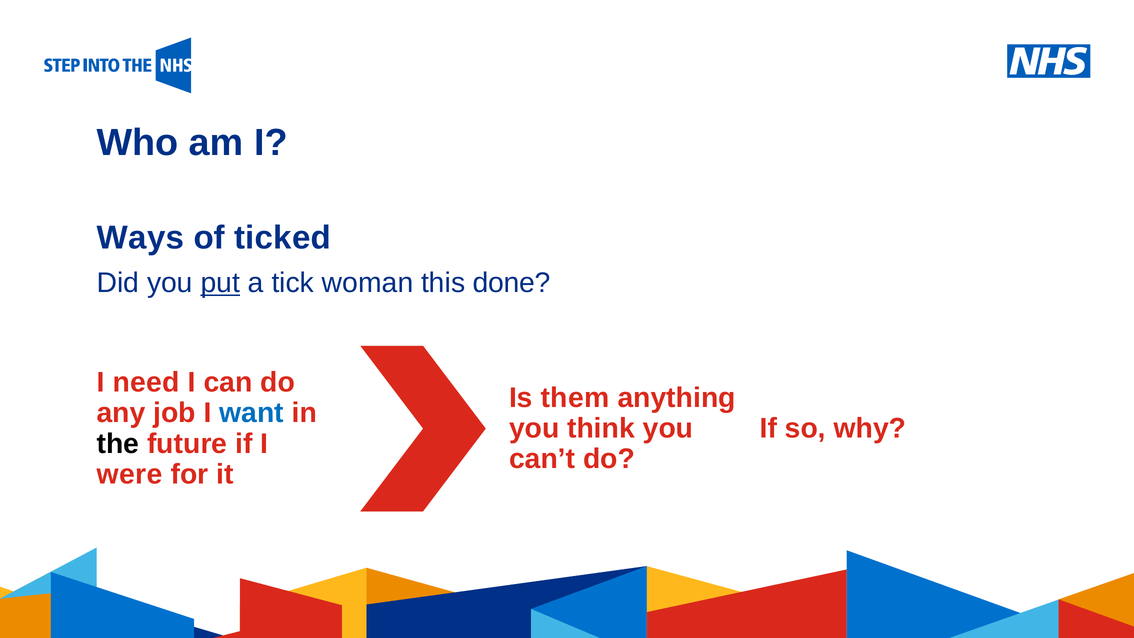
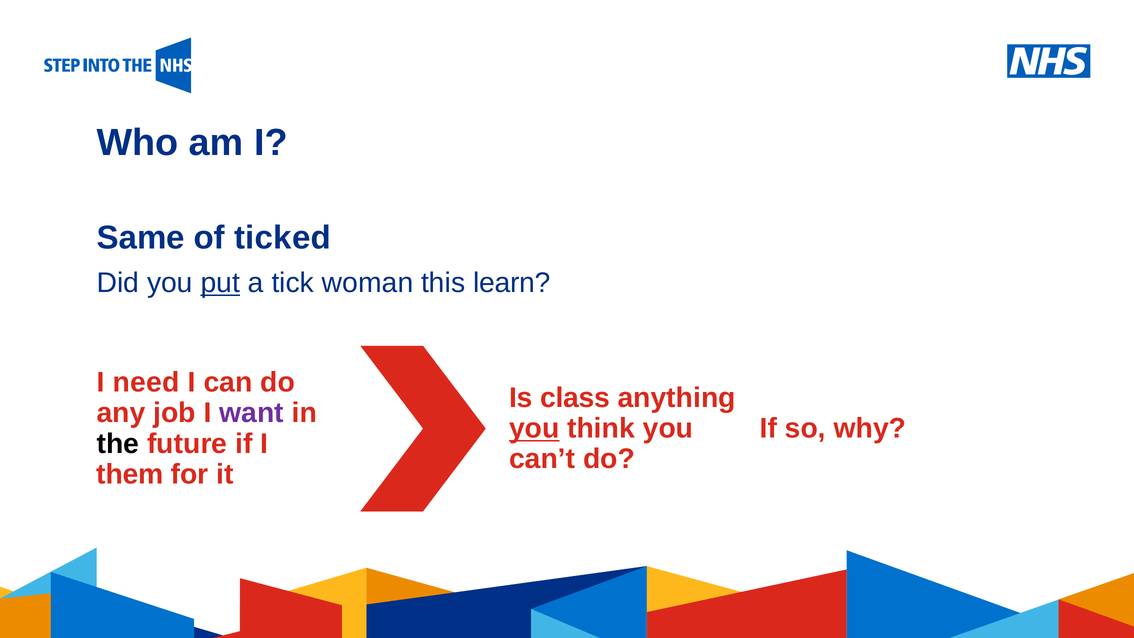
Ways: Ways -> Same
done: done -> learn
them: them -> class
want colour: blue -> purple
you at (534, 428) underline: none -> present
were: were -> them
